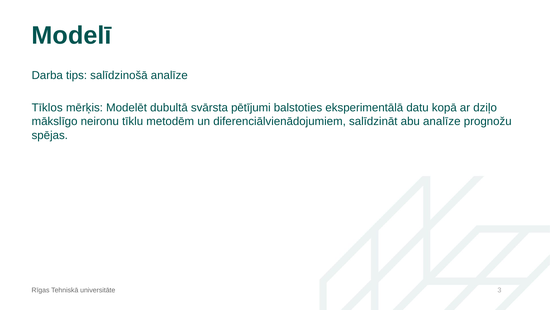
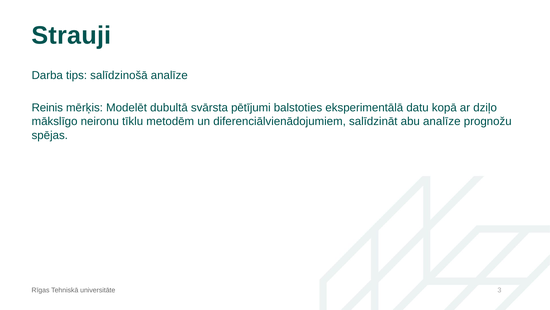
Modelī: Modelī -> Strauji
Tīklos: Tīklos -> Reinis
